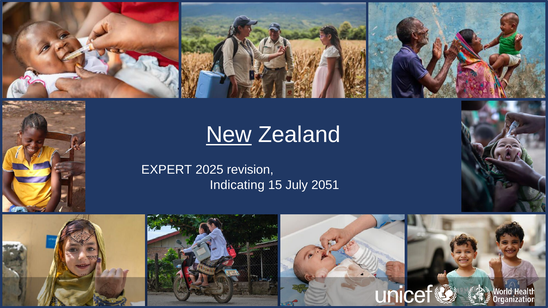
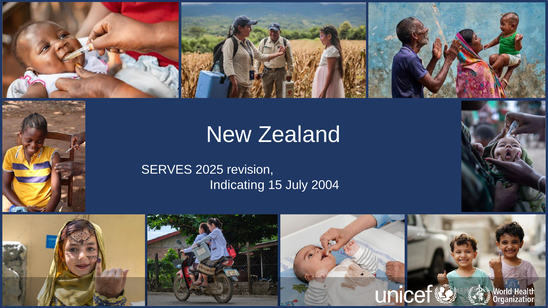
New underline: present -> none
EXPERT: EXPERT -> SERVES
2051: 2051 -> 2004
